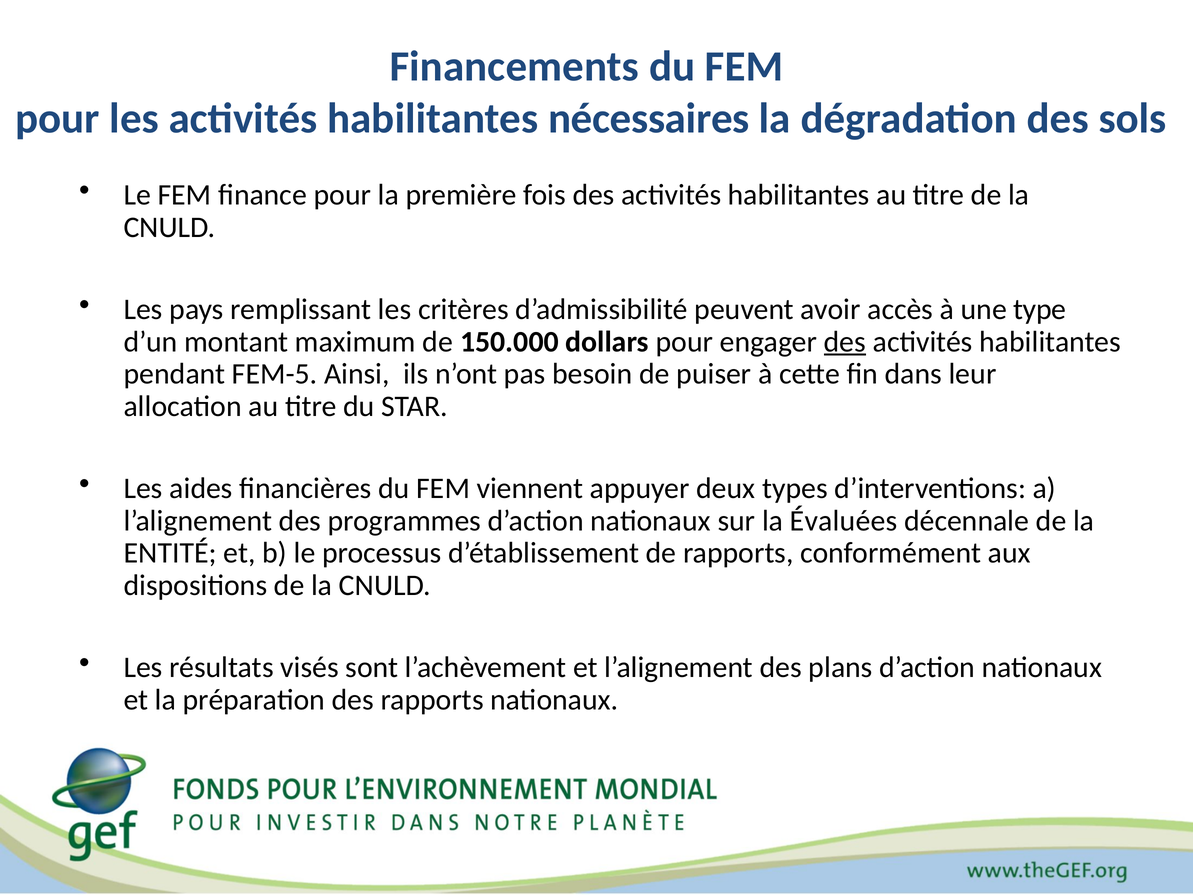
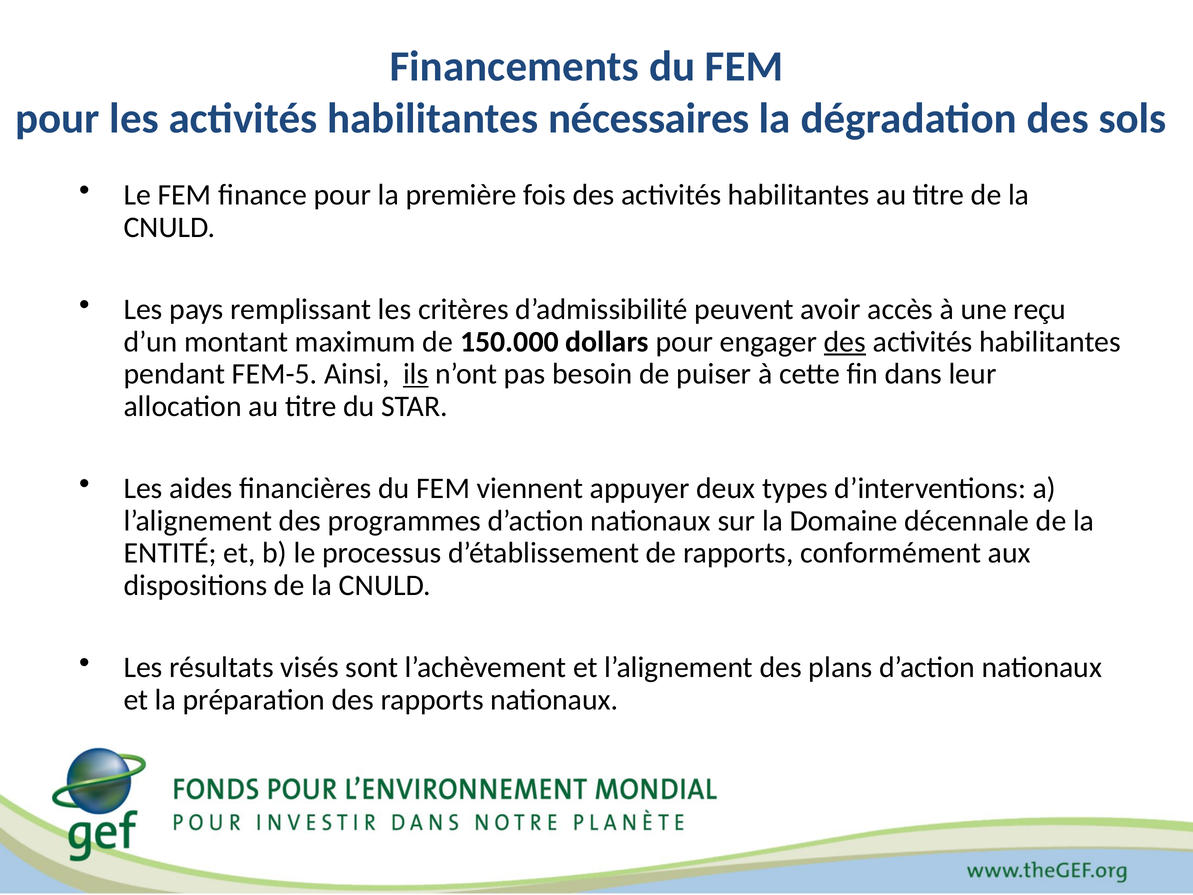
type: type -> reçu
ils underline: none -> present
Évaluées: Évaluées -> Domaine
